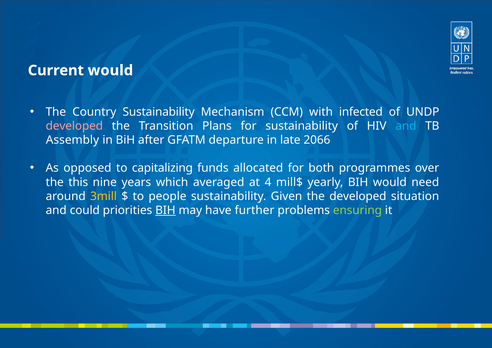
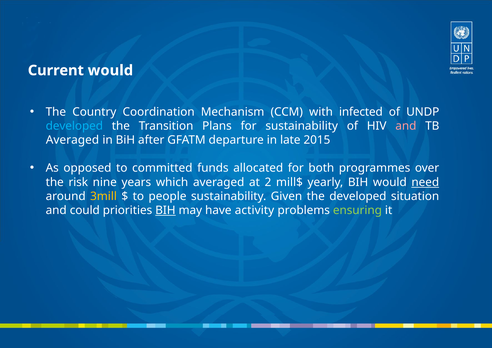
Country Sustainability: Sustainability -> Coordination
developed at (74, 126) colour: pink -> light blue
and at (406, 126) colour: light blue -> pink
Assembly at (72, 140): Assembly -> Averaged
2066: 2066 -> 2015
capitalizing: capitalizing -> committed
this: this -> risk
4: 4 -> 2
need underline: none -> present
further: further -> activity
